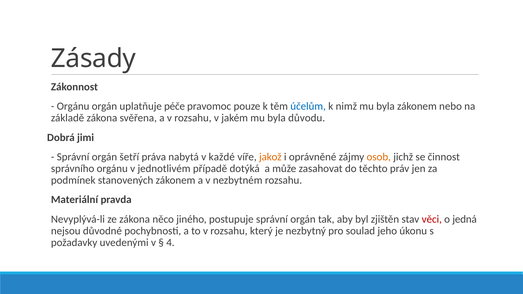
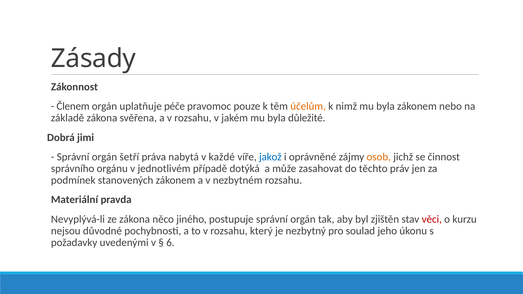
Orgánu at (73, 106): Orgánu -> Členem
účelům colour: blue -> orange
důvodu: důvodu -> důležité
jakož colour: orange -> blue
jedná: jedná -> kurzu
4: 4 -> 6
